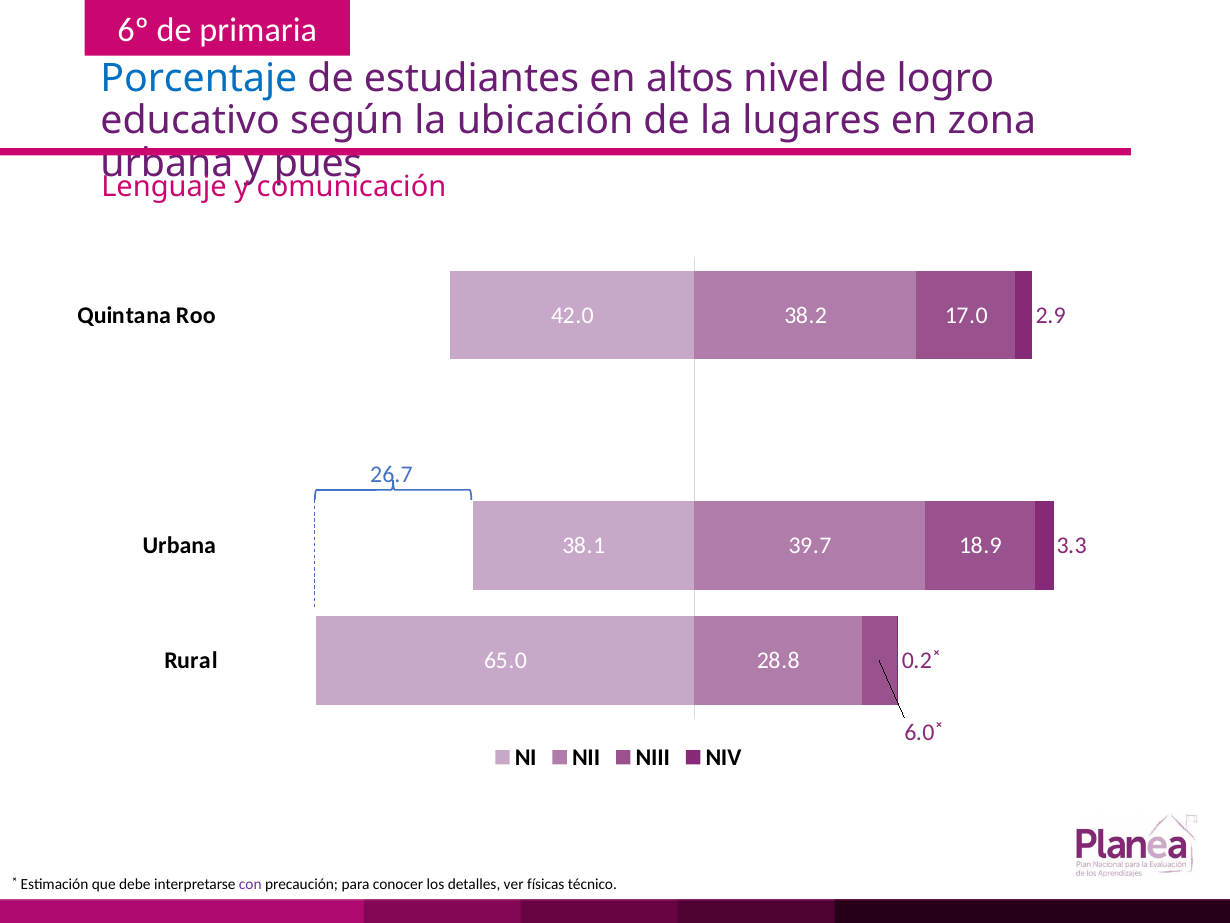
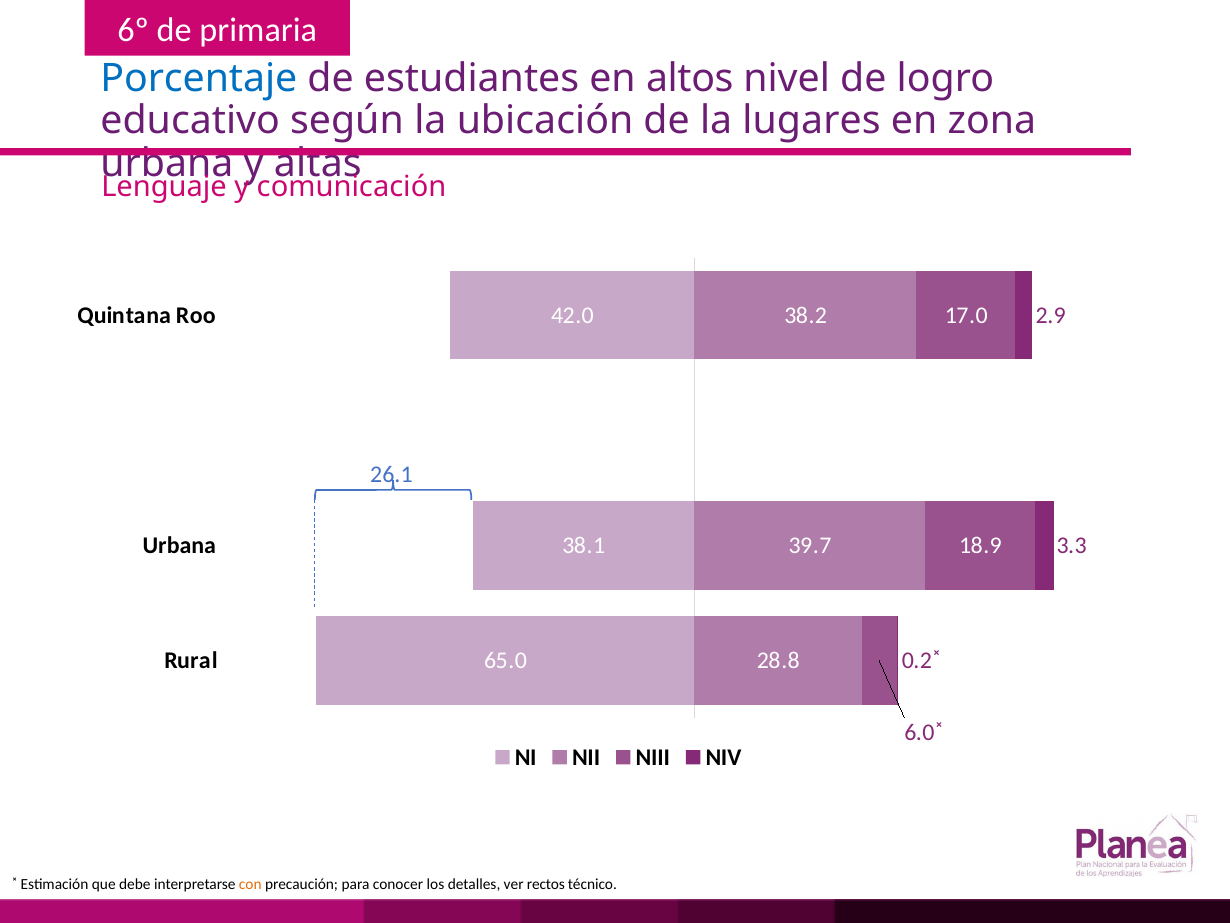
pues: pues -> altas
26.7: 26.7 -> 26.1
con colour: purple -> orange
físicas: físicas -> rectos
